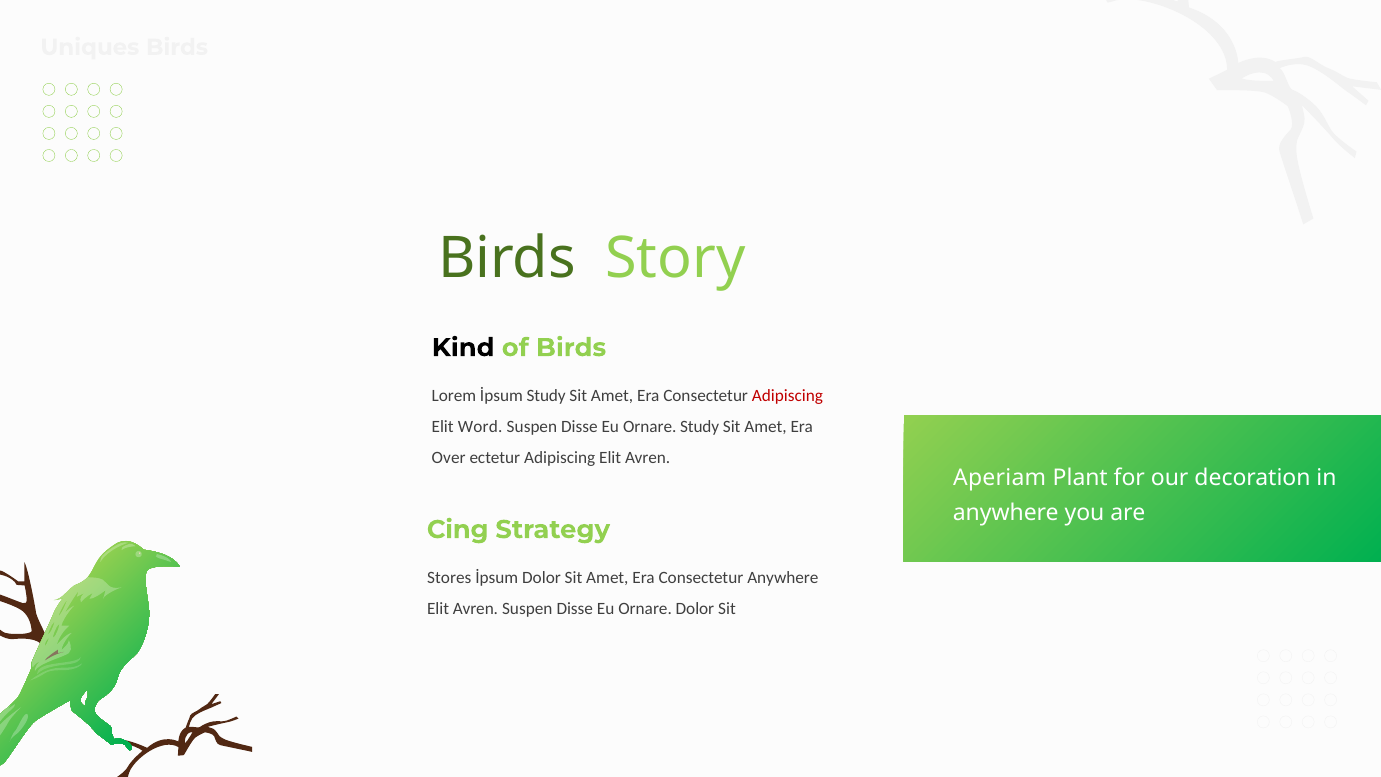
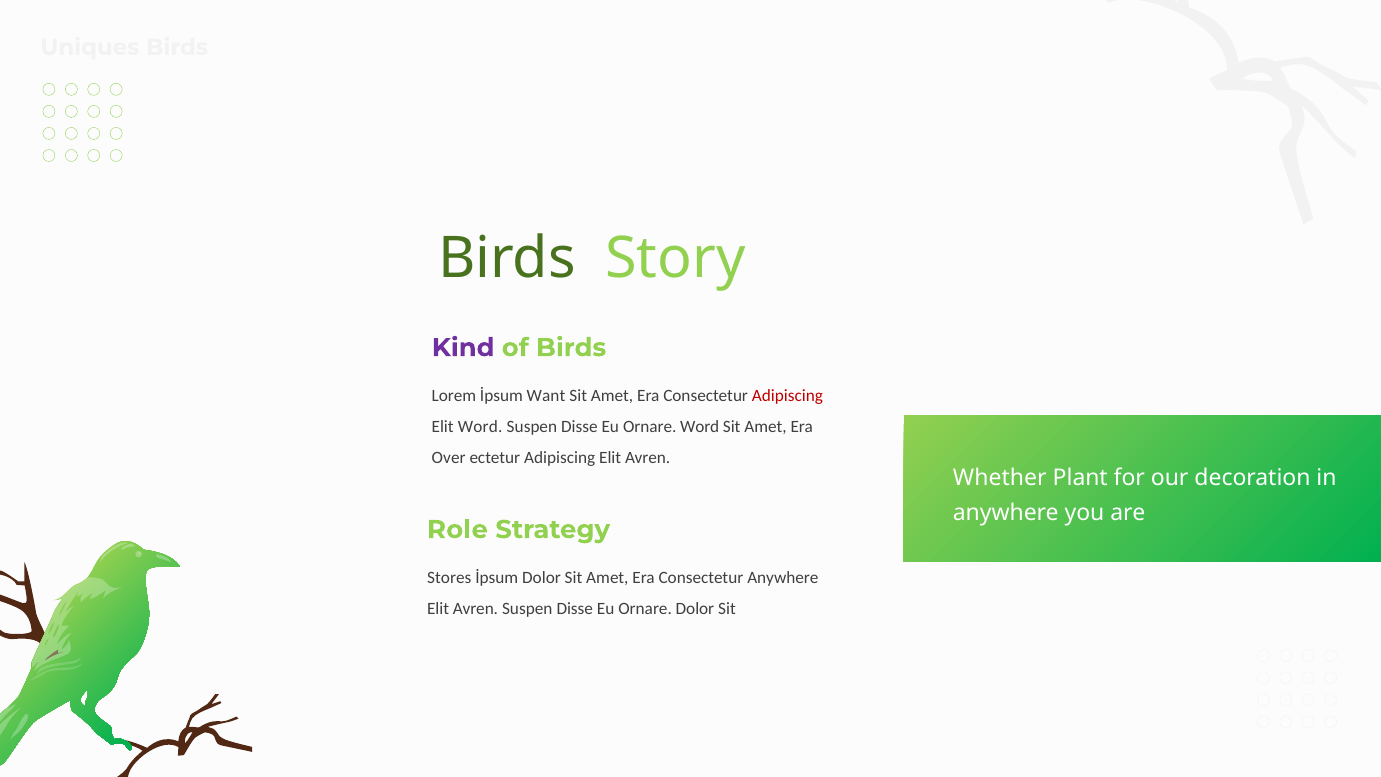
Kind colour: black -> purple
İpsum Study: Study -> Want
Ornare Study: Study -> Word
Aperiam: Aperiam -> Whether
Cing: Cing -> Role
